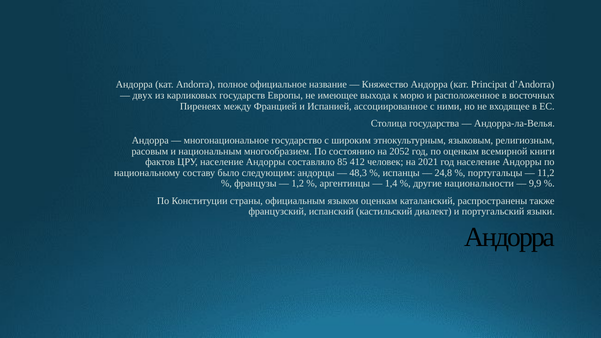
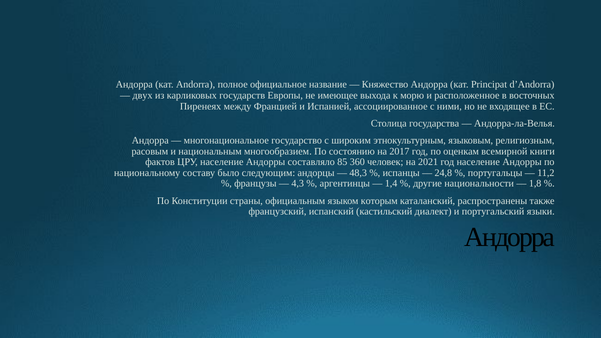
2052: 2052 -> 2017
412: 412 -> 360
1,2: 1,2 -> 4,3
9,9: 9,9 -> 1,8
языком оценкам: оценкам -> которым
